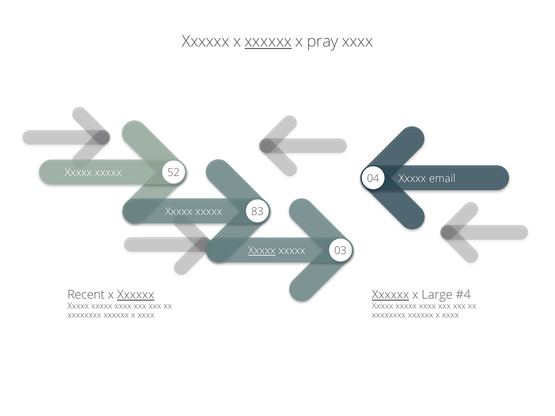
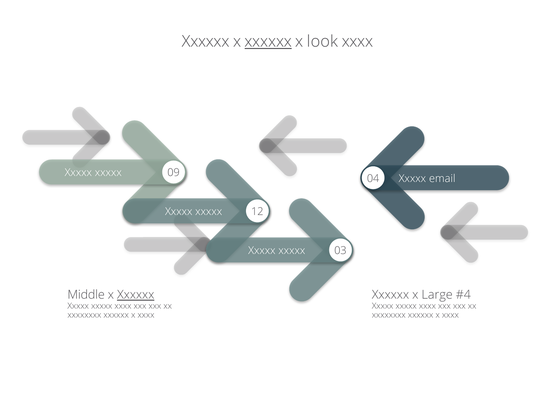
pray: pray -> look
52: 52 -> 09
83: 83 -> 12
Xxxxx at (262, 251) underline: present -> none
Recent: Recent -> Middle
Xxxxxx at (390, 295) underline: present -> none
